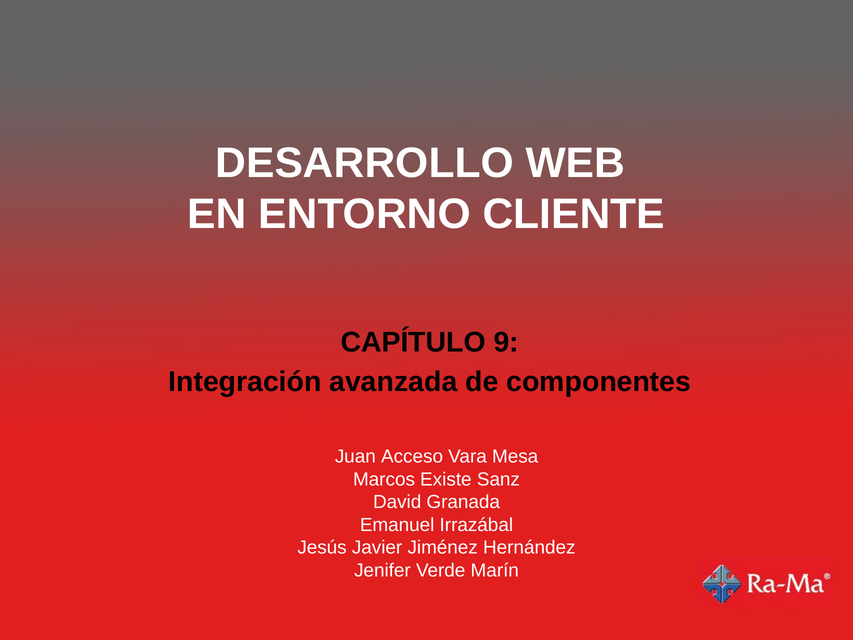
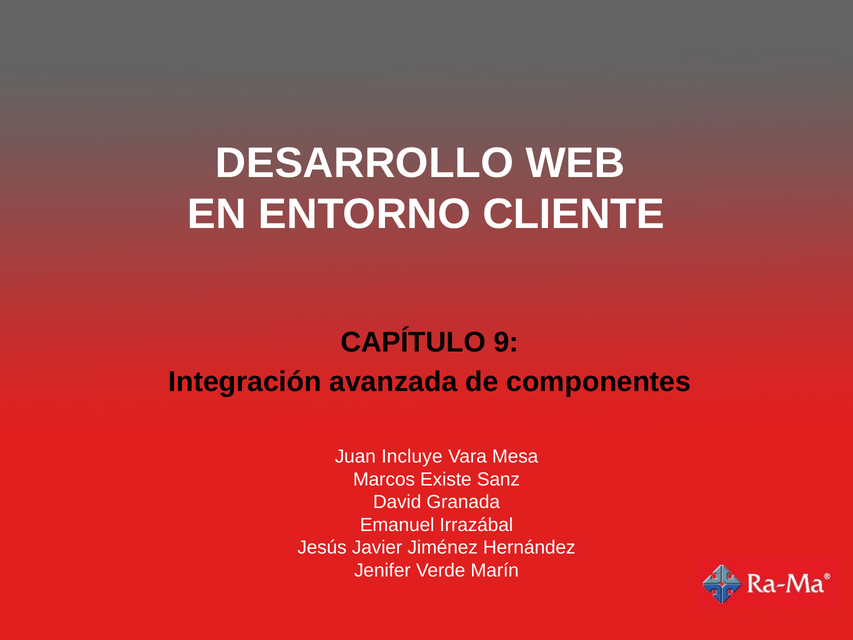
Acceso: Acceso -> Incluye
